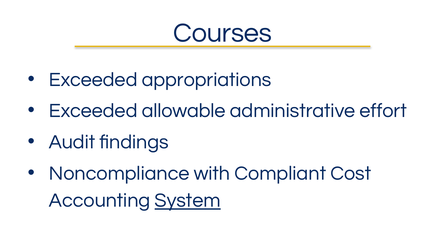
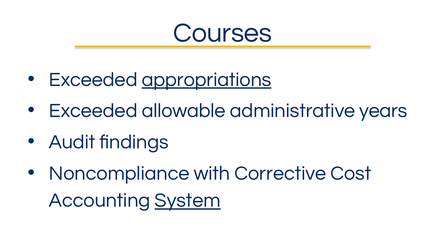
appropriations underline: none -> present
effort: effort -> years
Compliant: Compliant -> Corrective
